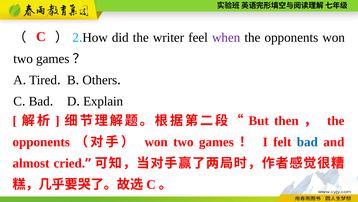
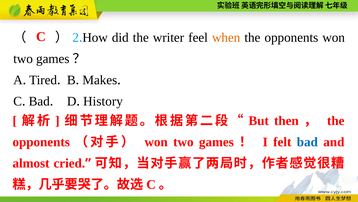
when colour: purple -> orange
Others: Others -> Makes
Explain: Explain -> History
